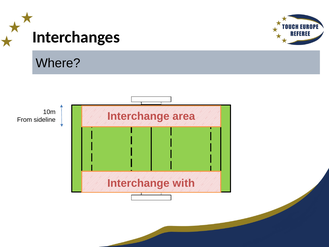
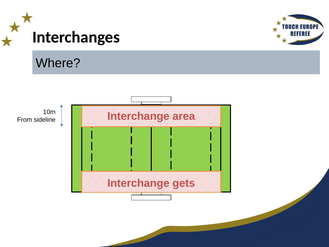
with: with -> gets
